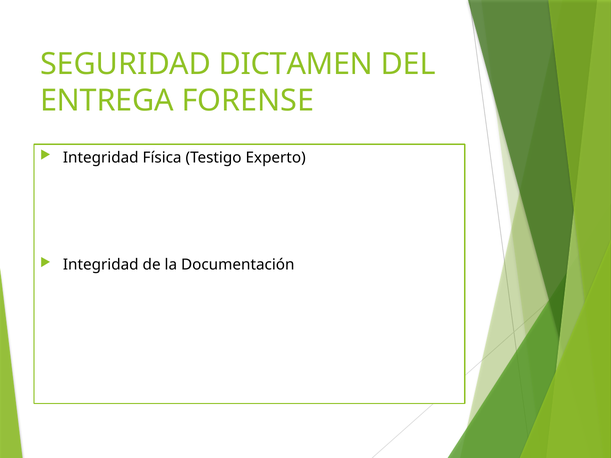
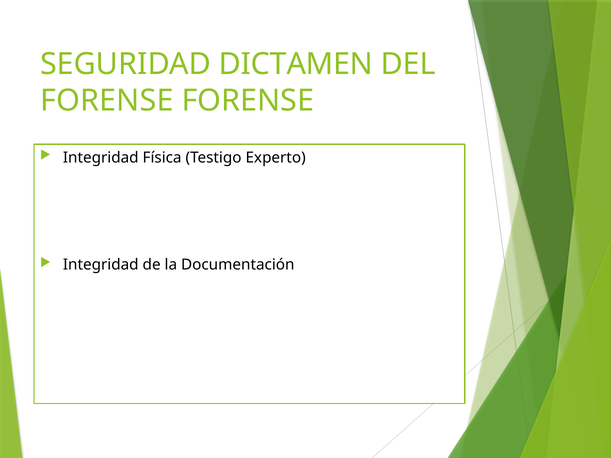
ENTREGA at (107, 101): ENTREGA -> FORENSE
